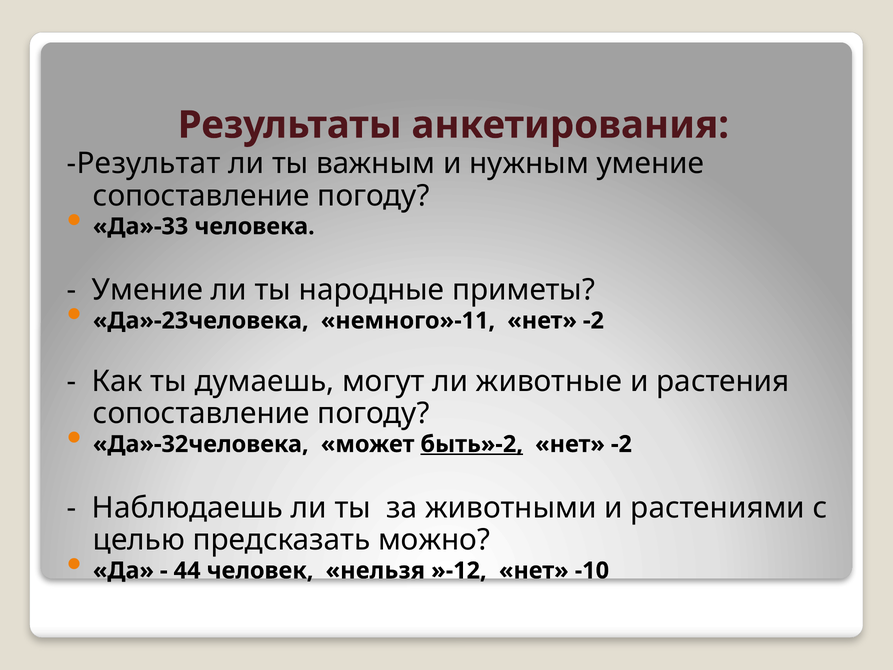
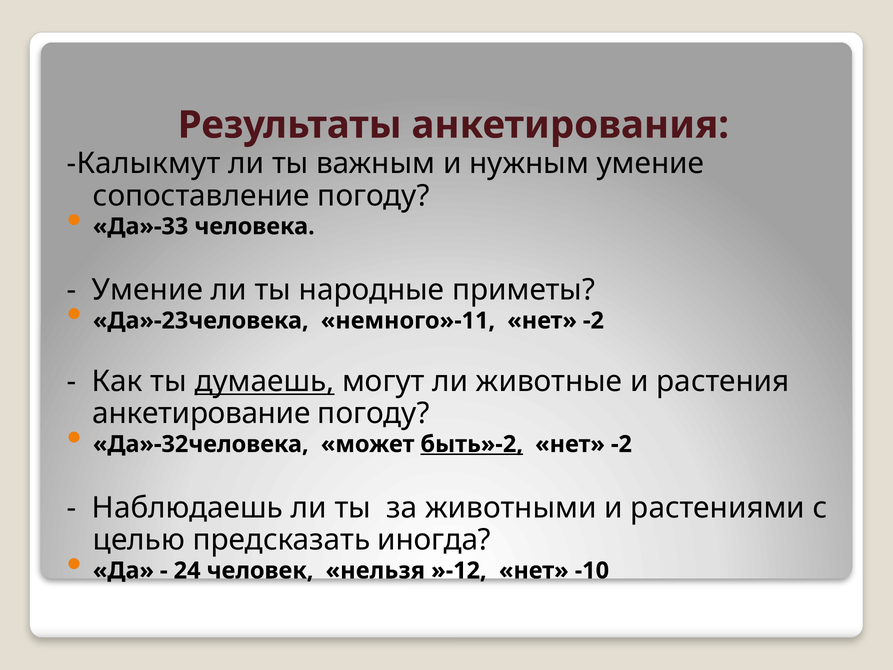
Результат: Результат -> Калыкмут
думаешь underline: none -> present
сопоставление at (201, 413): сопоставление -> анкетирование
можно: можно -> иногда
44: 44 -> 24
